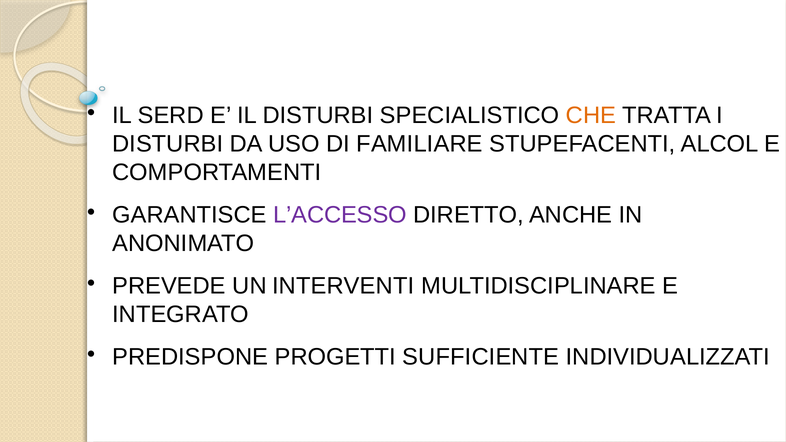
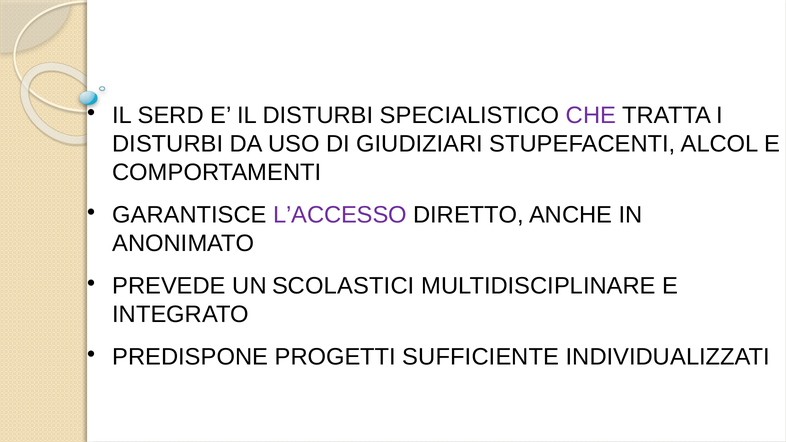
CHE colour: orange -> purple
FAMILIARE: FAMILIARE -> GIUDIZIARI
INTERVENTI: INTERVENTI -> SCOLASTICI
